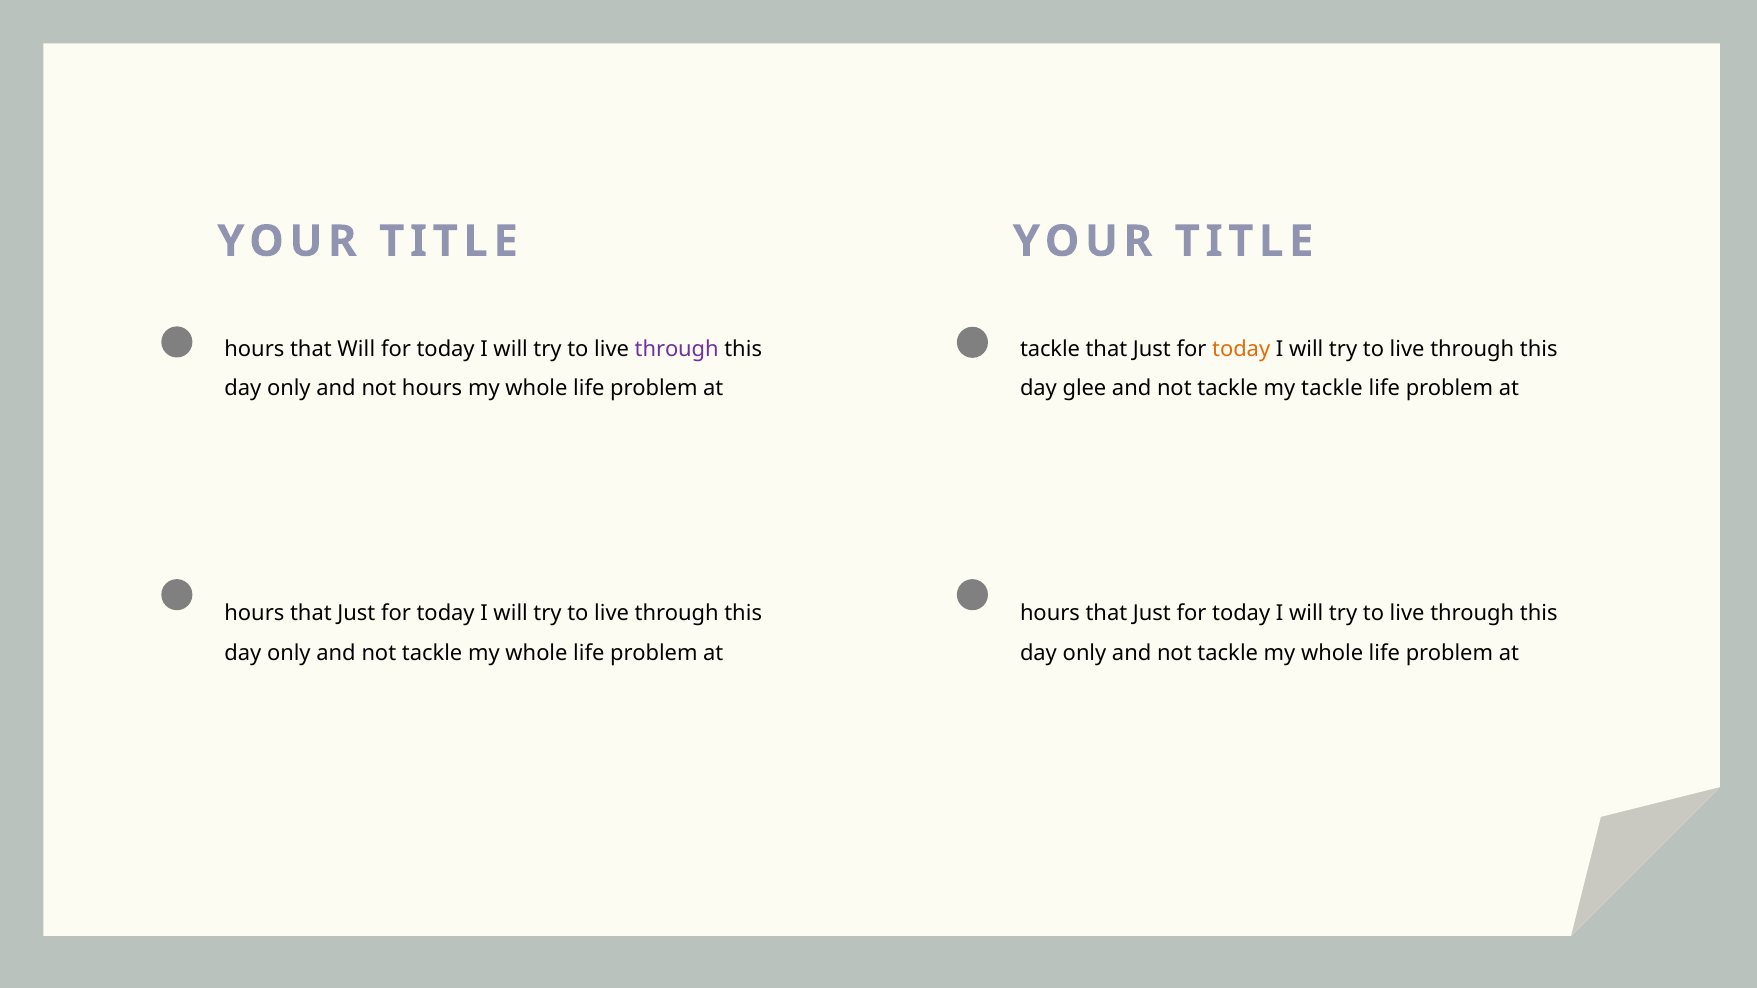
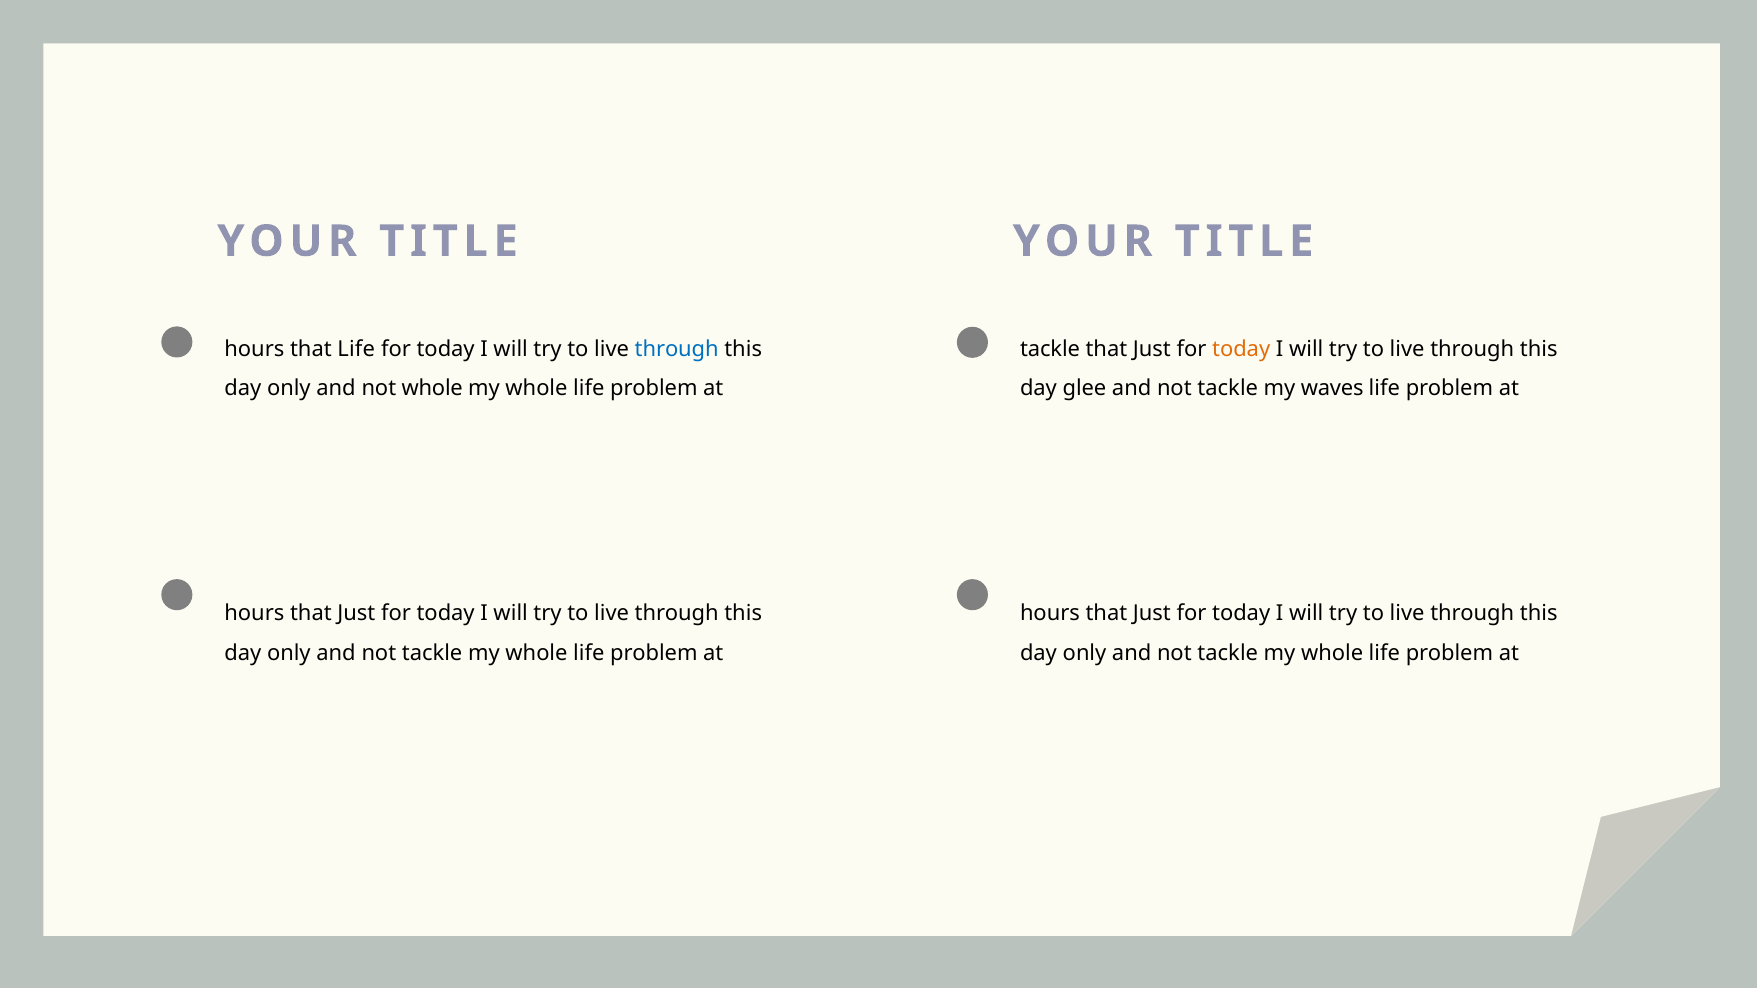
that Will: Will -> Life
through at (677, 349) colour: purple -> blue
not hours: hours -> whole
my tackle: tackle -> waves
